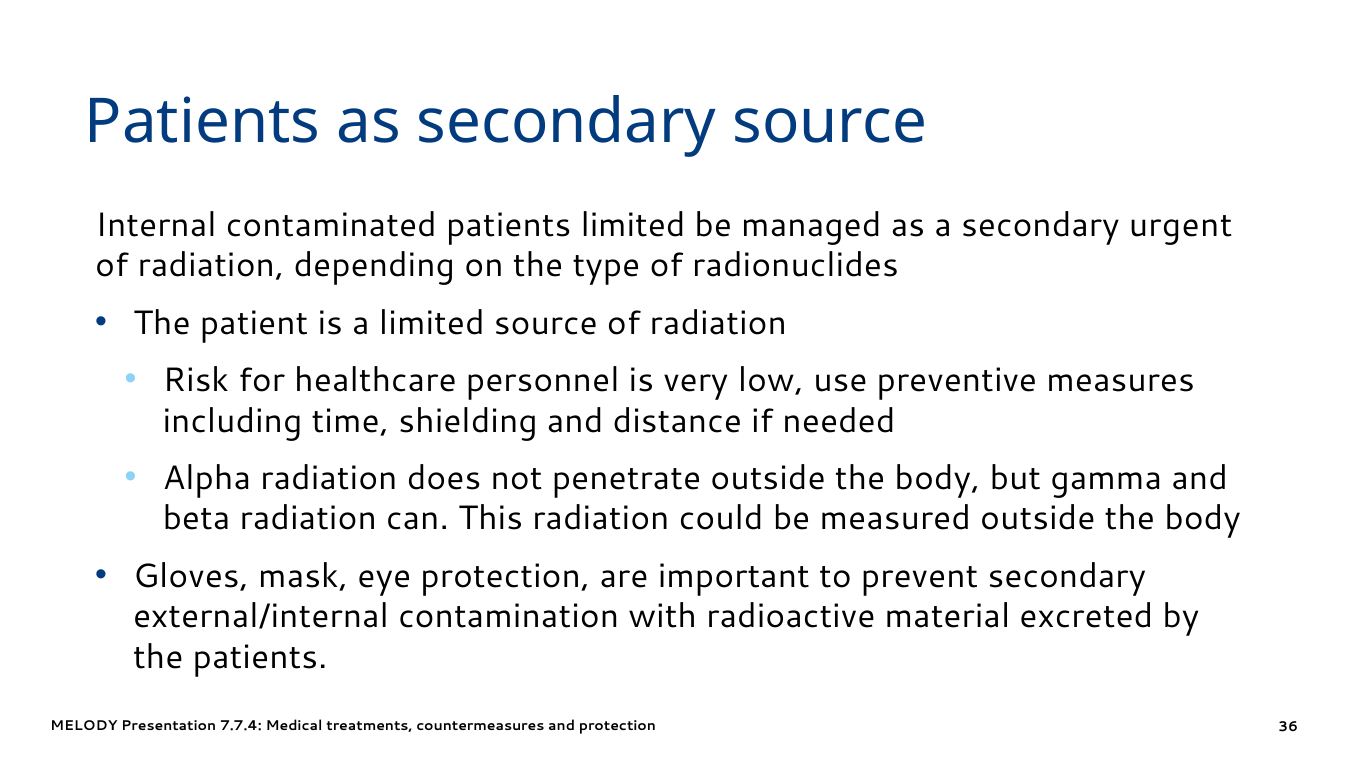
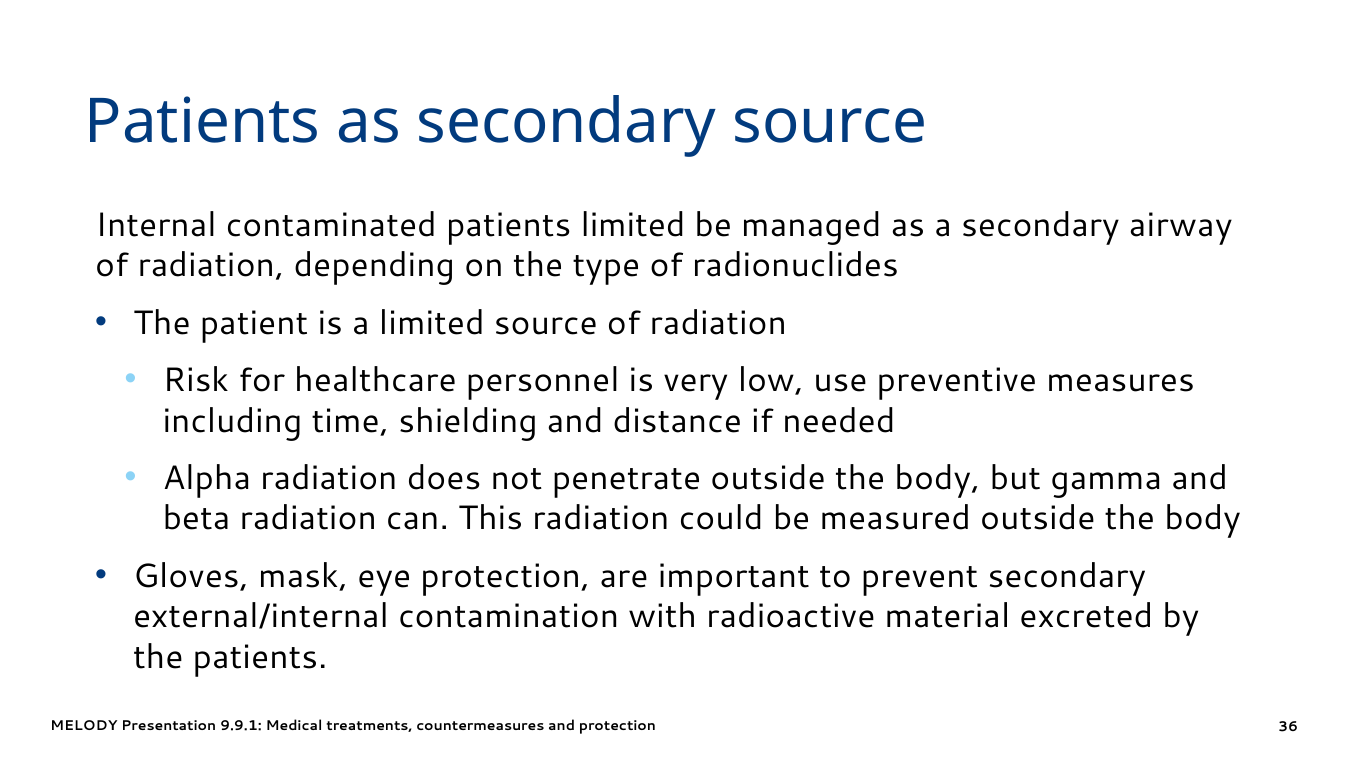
urgent: urgent -> airway
7.7.4: 7.7.4 -> 9.9.1
